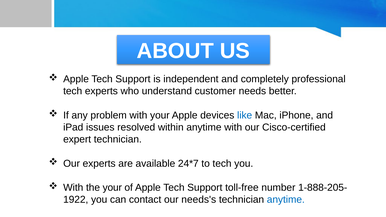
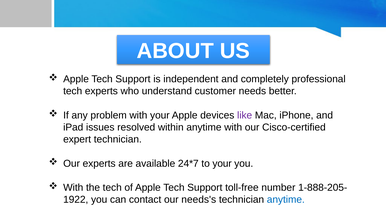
like colour: blue -> purple
to tech: tech -> your
the your: your -> tech
